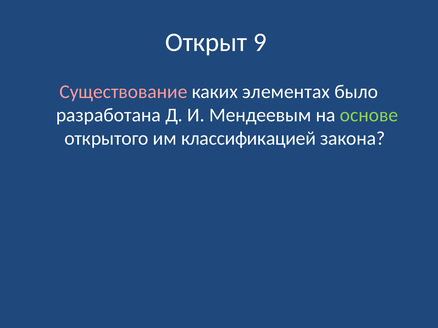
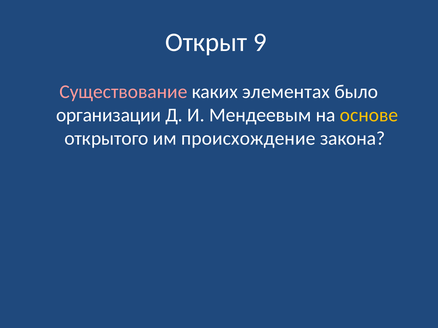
разработана: разработана -> организации
основе colour: light green -> yellow
классификацией: классификацией -> происхождение
